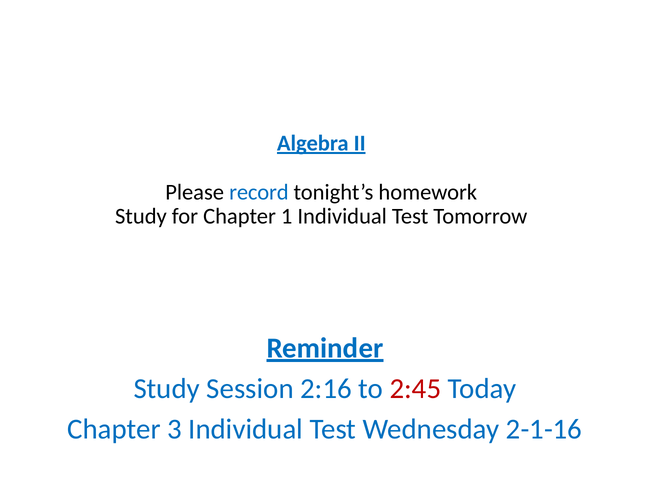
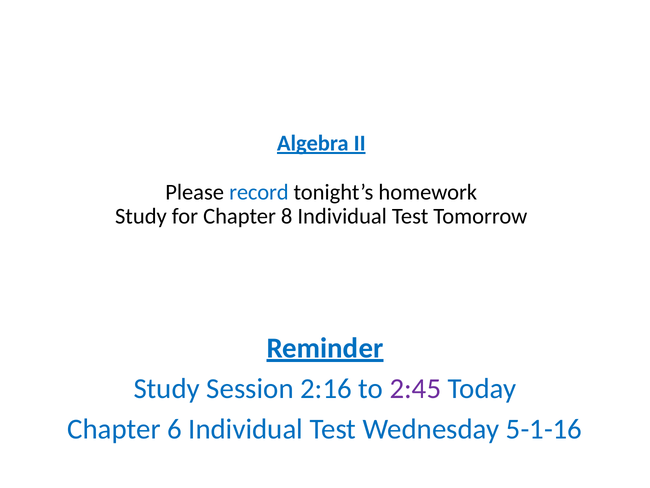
1: 1 -> 8
2:45 colour: red -> purple
3: 3 -> 6
2-1-16: 2-1-16 -> 5-1-16
